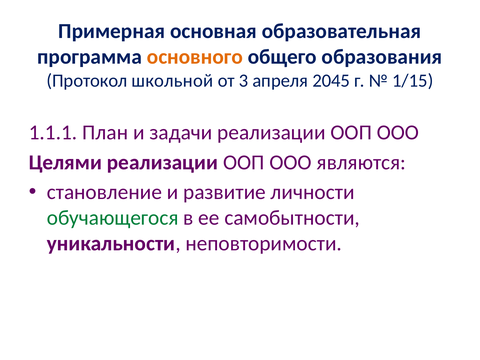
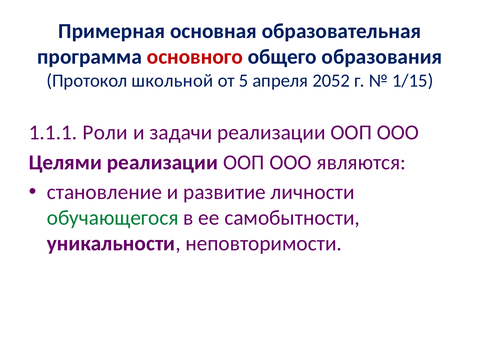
основного colour: orange -> red
3: 3 -> 5
2045: 2045 -> 2052
План: План -> Роли
